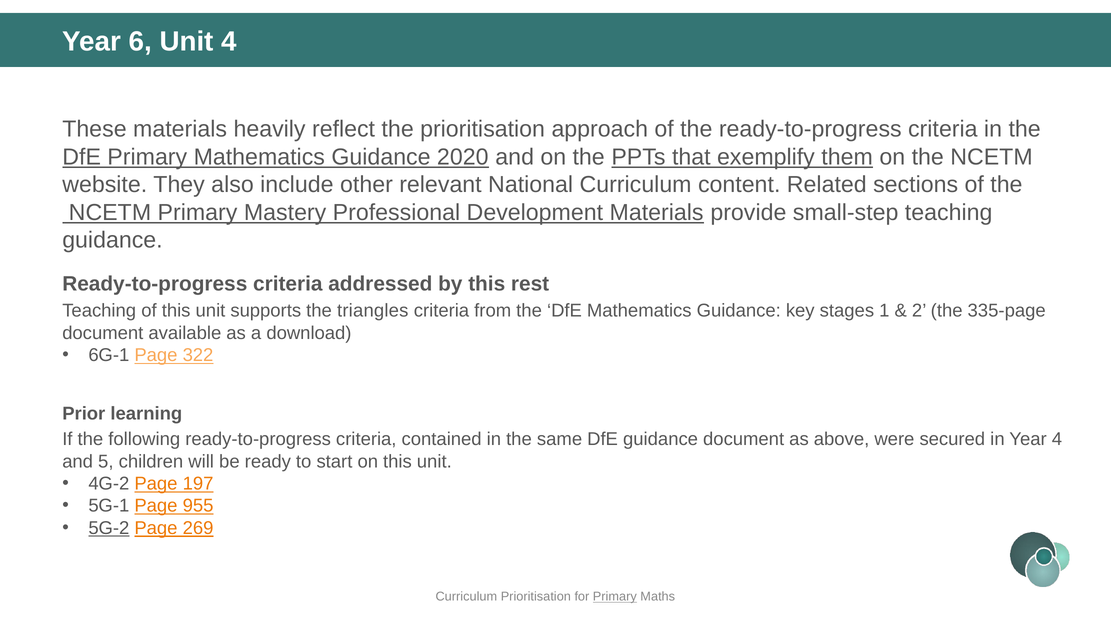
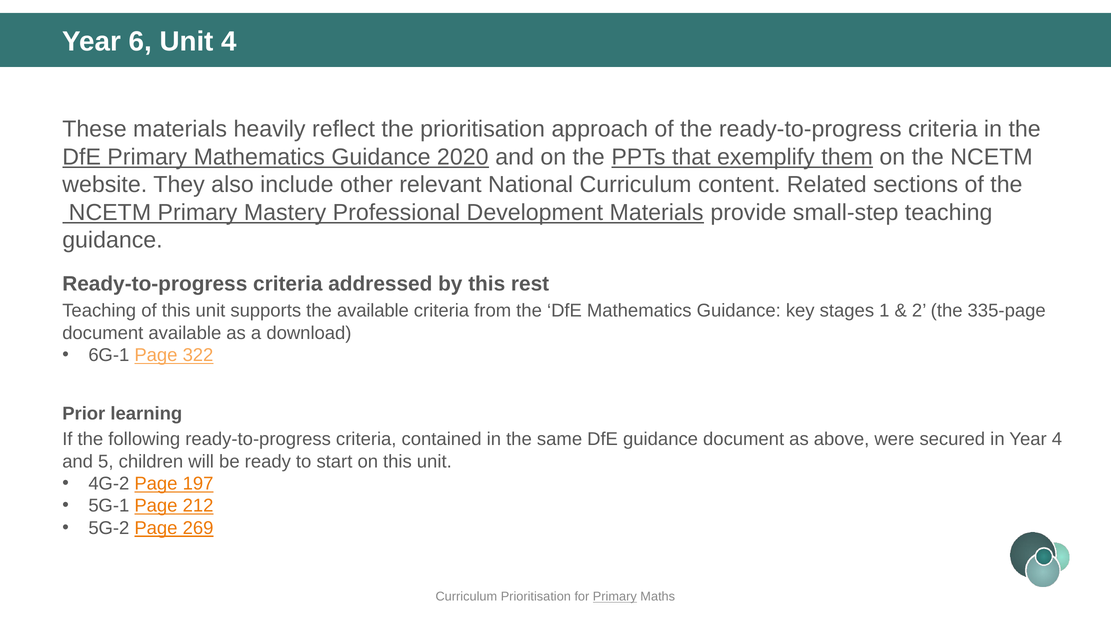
the triangles: triangles -> available
955: 955 -> 212
5G-2 underline: present -> none
